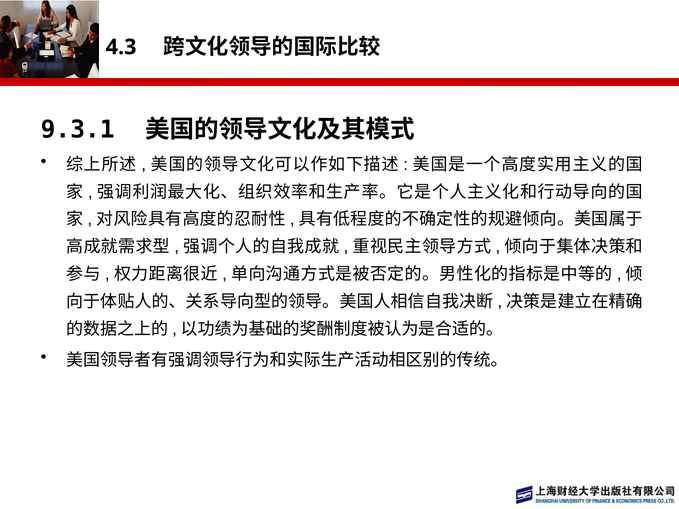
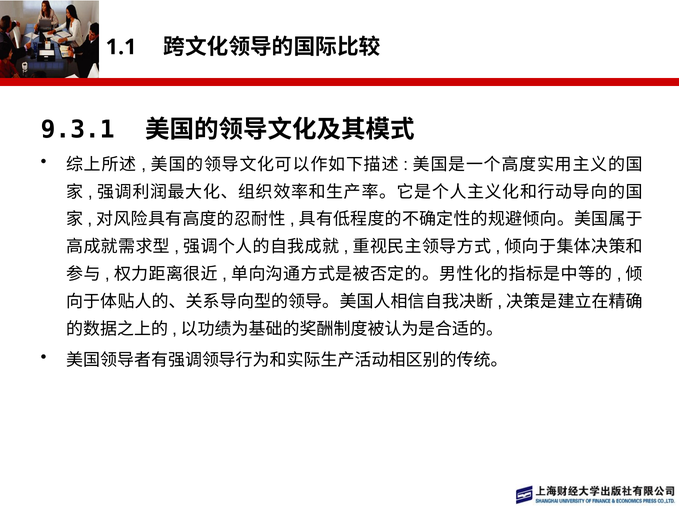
4.3: 4.3 -> 1.1
